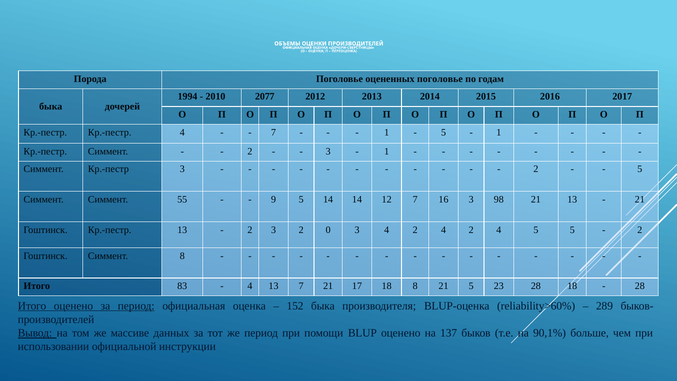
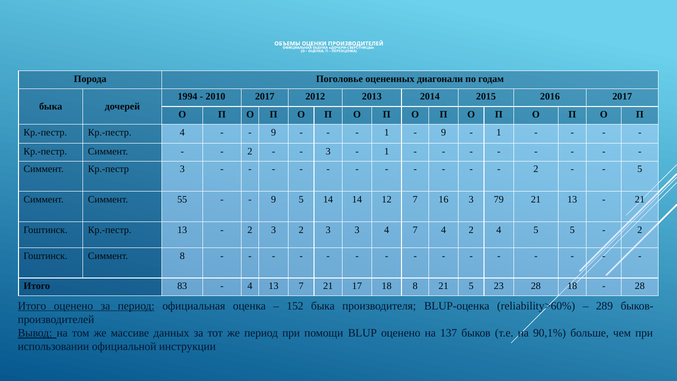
оцененных поголовье: поголовье -> диагонали
2010 2077: 2077 -> 2017
7 at (274, 132): 7 -> 9
5 at (444, 132): 5 -> 9
98: 98 -> 79
3 2 0: 0 -> 3
3 4 2: 2 -> 7
